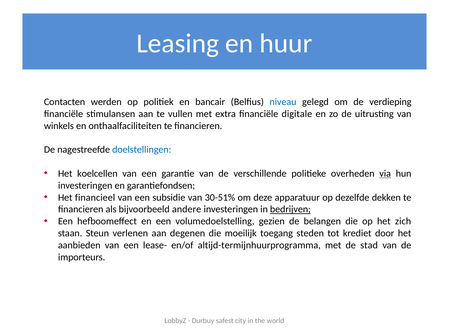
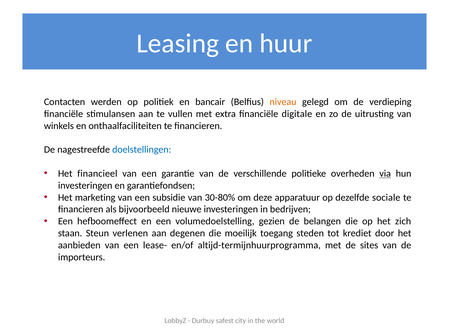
niveau colour: blue -> orange
koelcellen: koelcellen -> financieel
financieel: financieel -> marketing
30-51%: 30-51% -> 30-80%
dekken: dekken -> sociale
andere: andere -> nieuwe
bedrijven underline: present -> none
stad: stad -> sites
